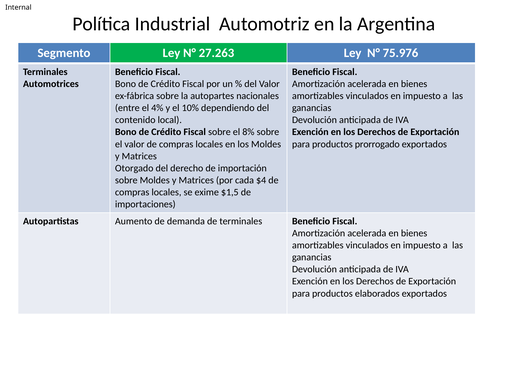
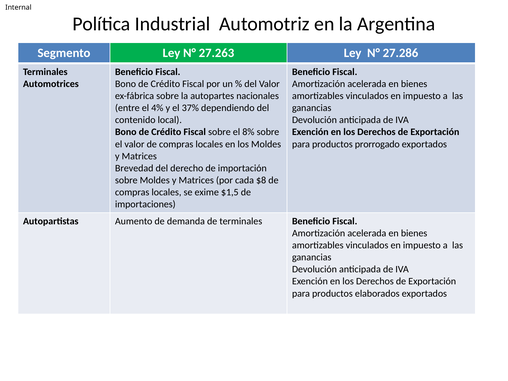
75.976: 75.976 -> 27.286
10%: 10% -> 37%
Otorgado: Otorgado -> Brevedad
$4: $4 -> $8
